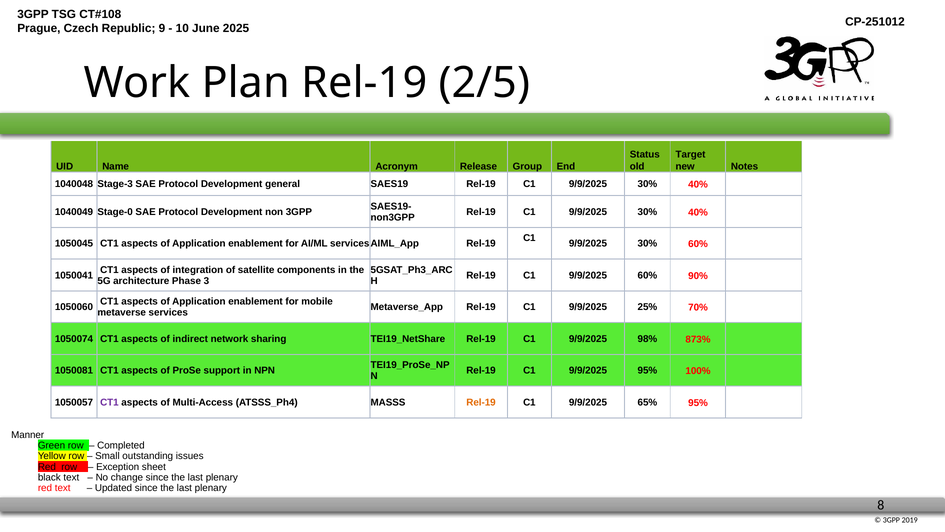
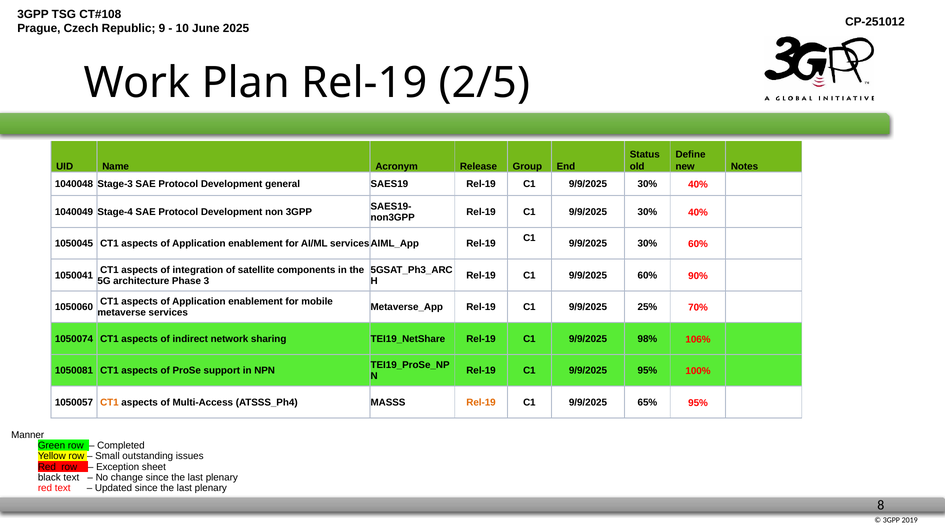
Target: Target -> Define
Stage-0: Stage-0 -> Stage-4
873%: 873% -> 106%
CT1 at (109, 402) colour: purple -> orange
